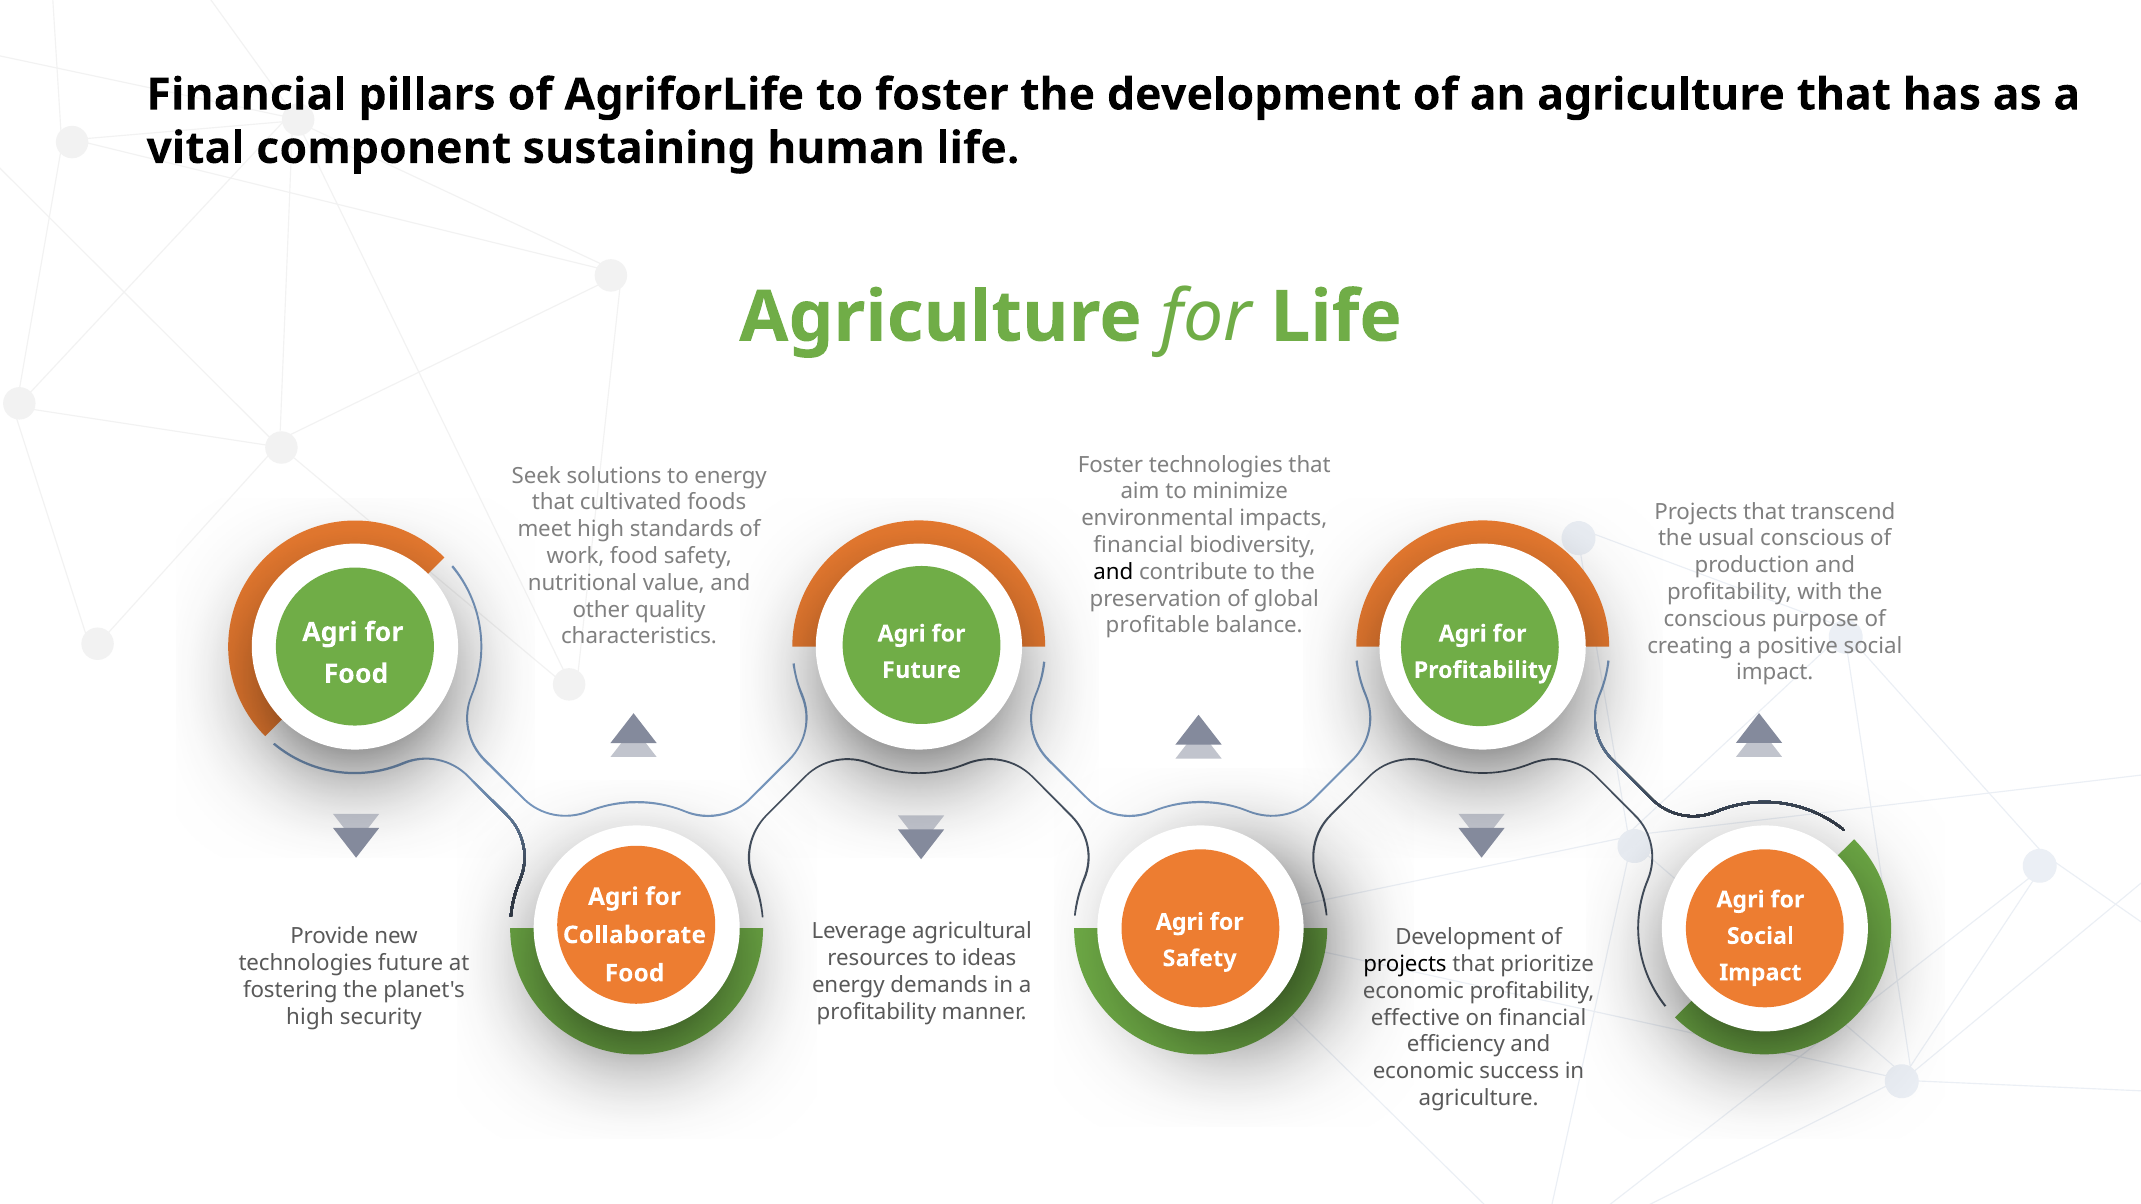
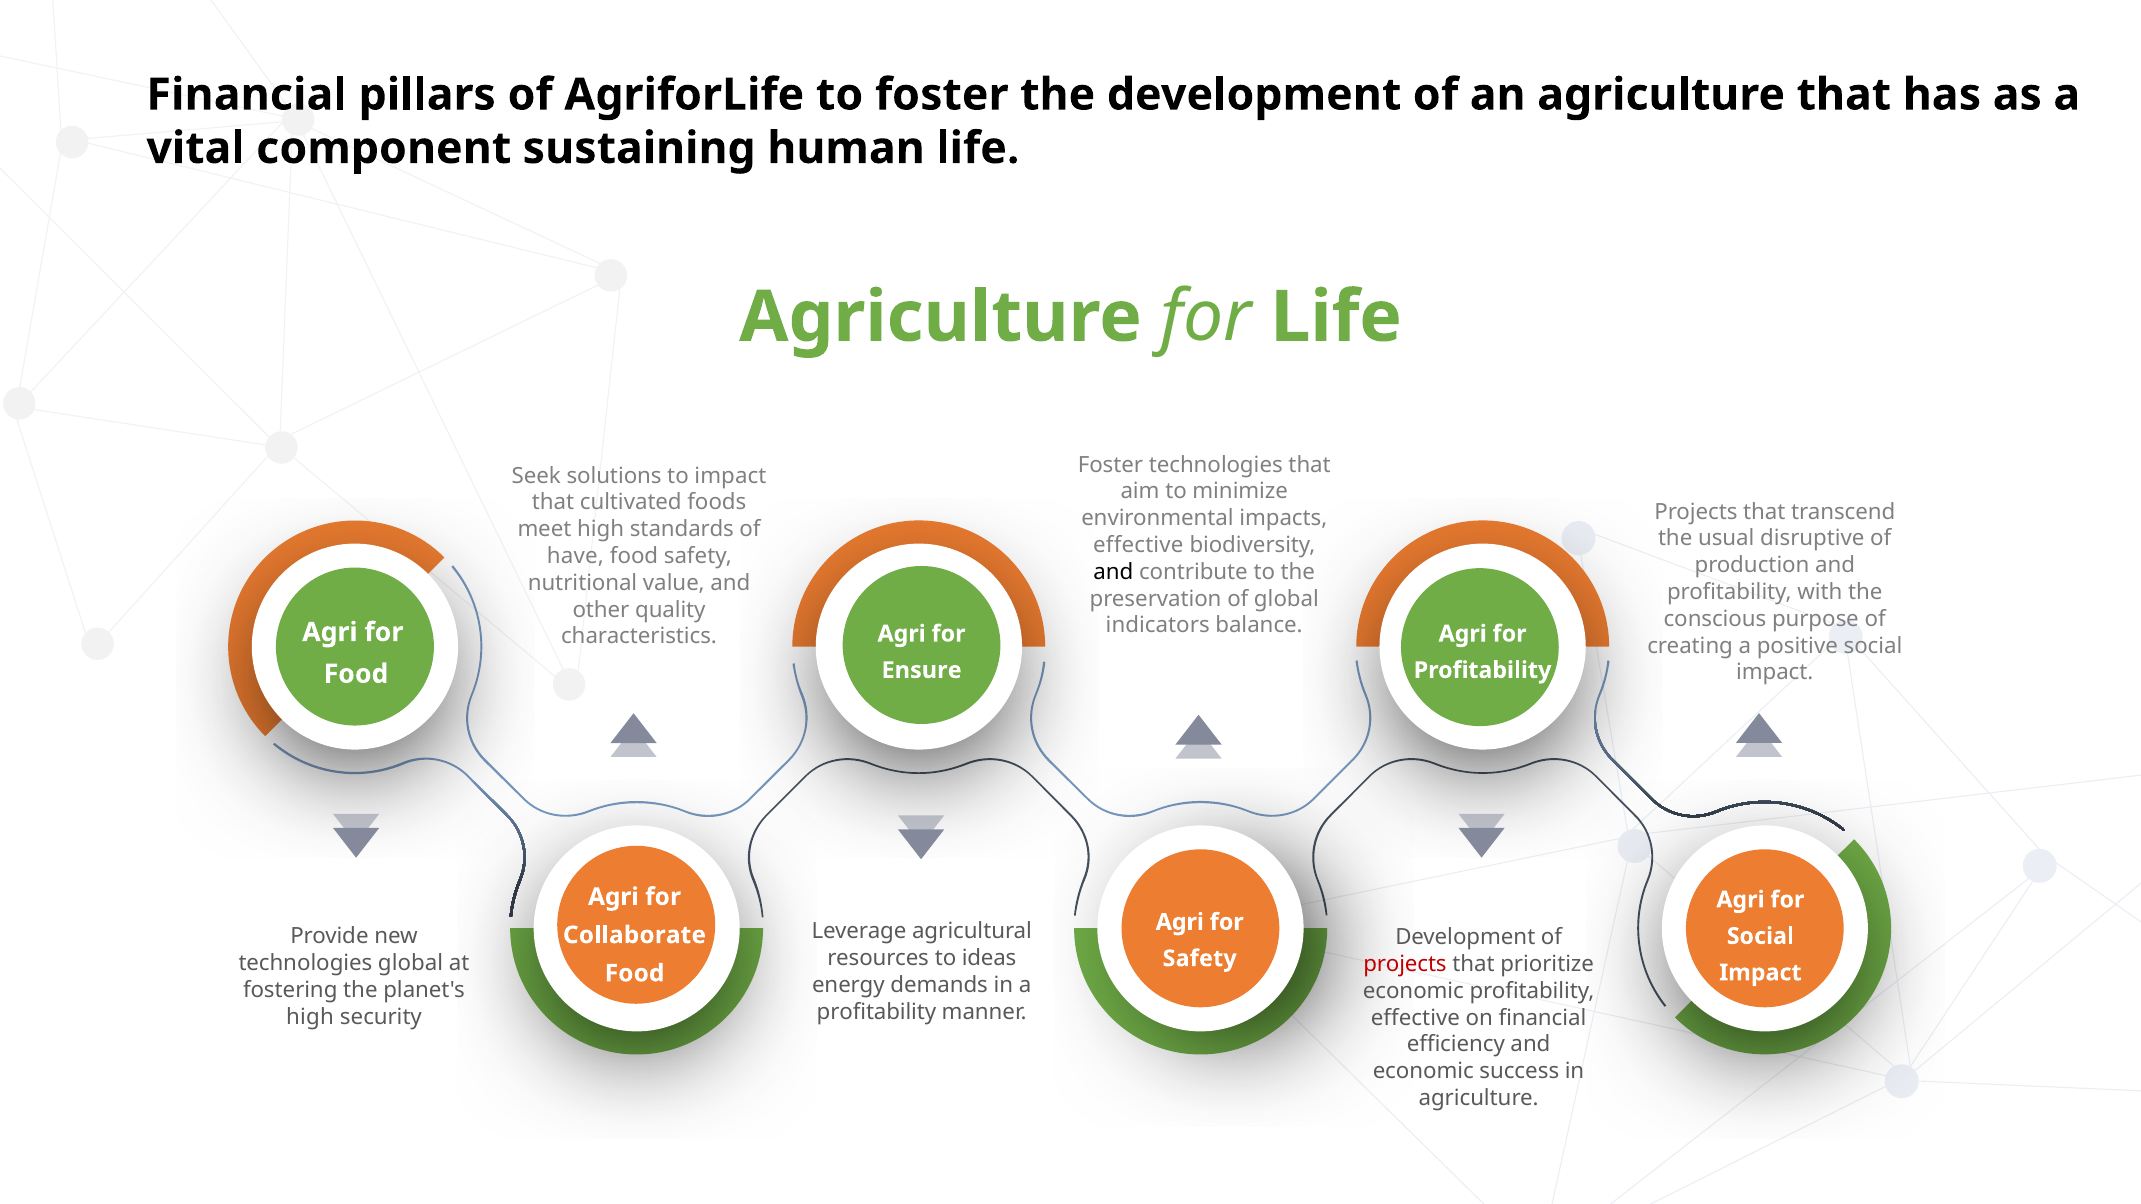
to energy: energy -> impact
usual conscious: conscious -> disruptive
financial at (1138, 545): financial -> effective
work: work -> have
profitable: profitable -> indicators
Future at (922, 670): Future -> Ensure
technologies future: future -> global
projects at (1405, 964) colour: black -> red
